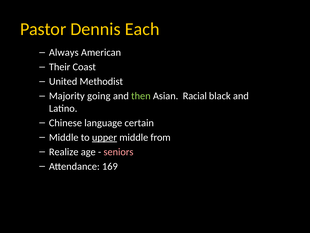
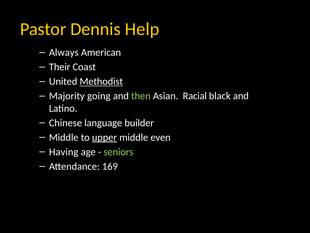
Each: Each -> Help
Methodist underline: none -> present
certain: certain -> builder
from: from -> even
Realize: Realize -> Having
seniors colour: pink -> light green
